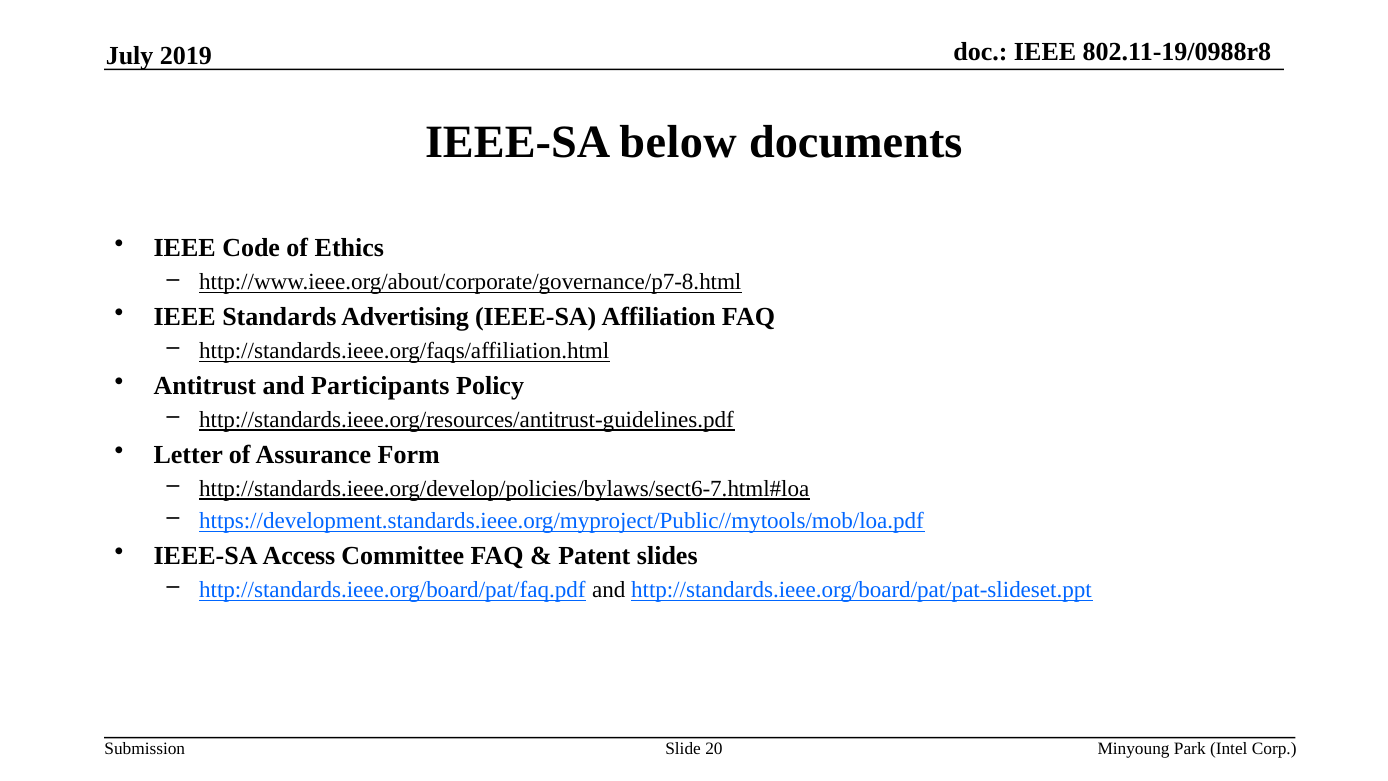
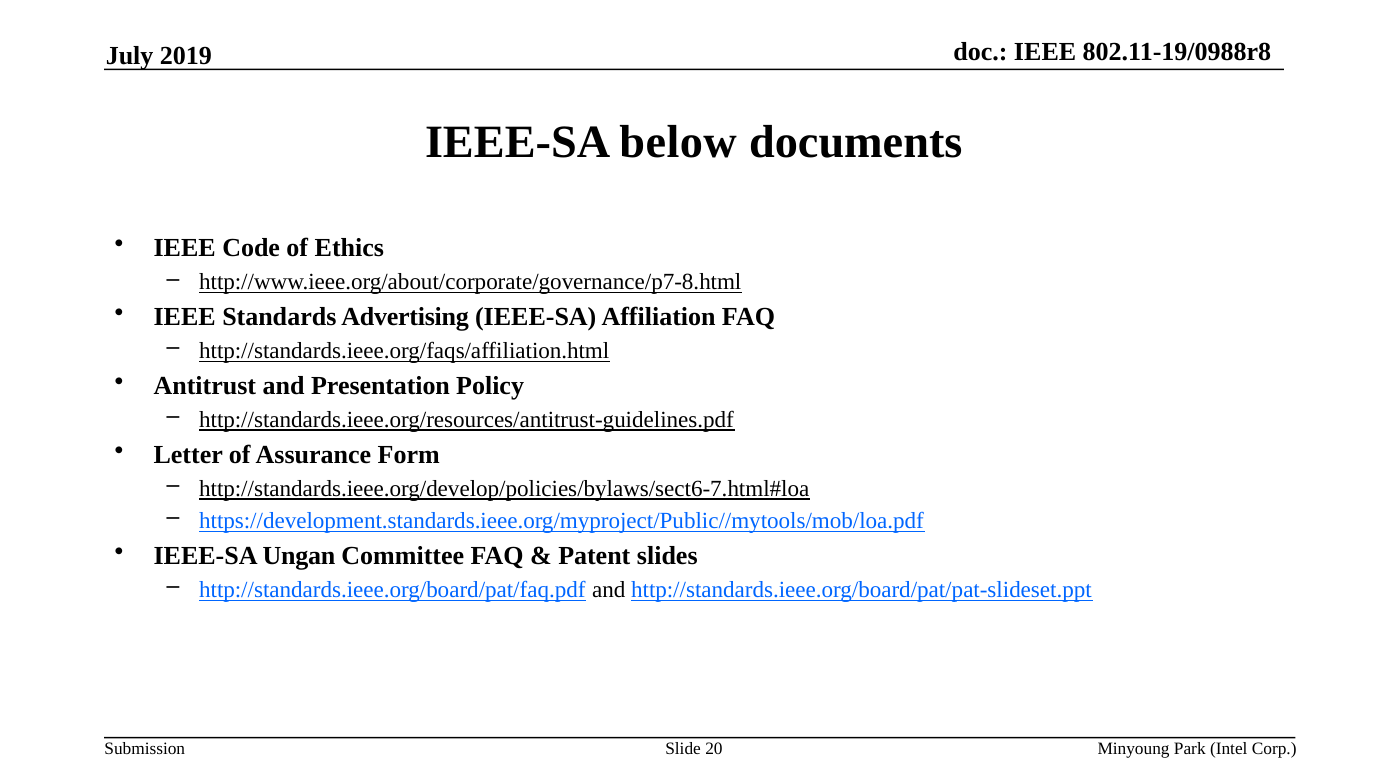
Participants: Participants -> Presentation
Access: Access -> Ungan
